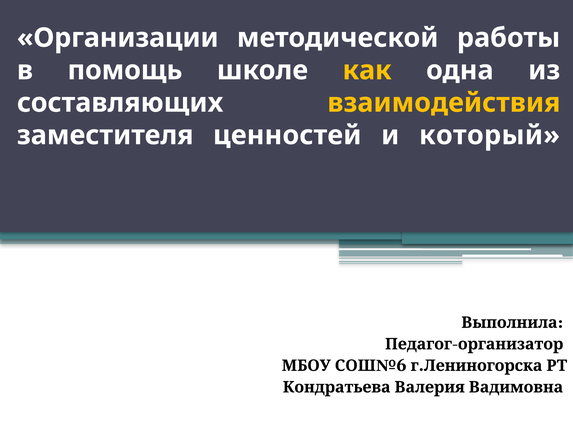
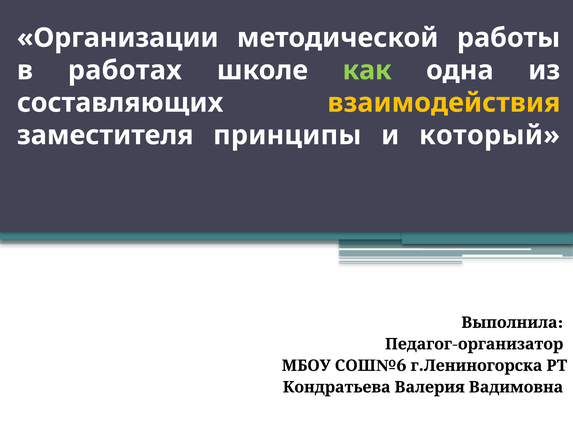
помощь: помощь -> работах
как colour: yellow -> light green
ценностей: ценностей -> принципы
